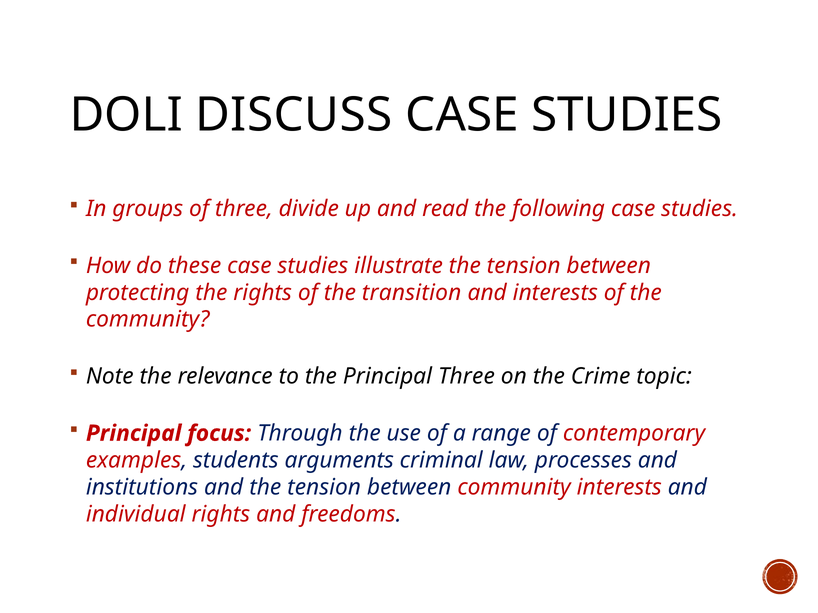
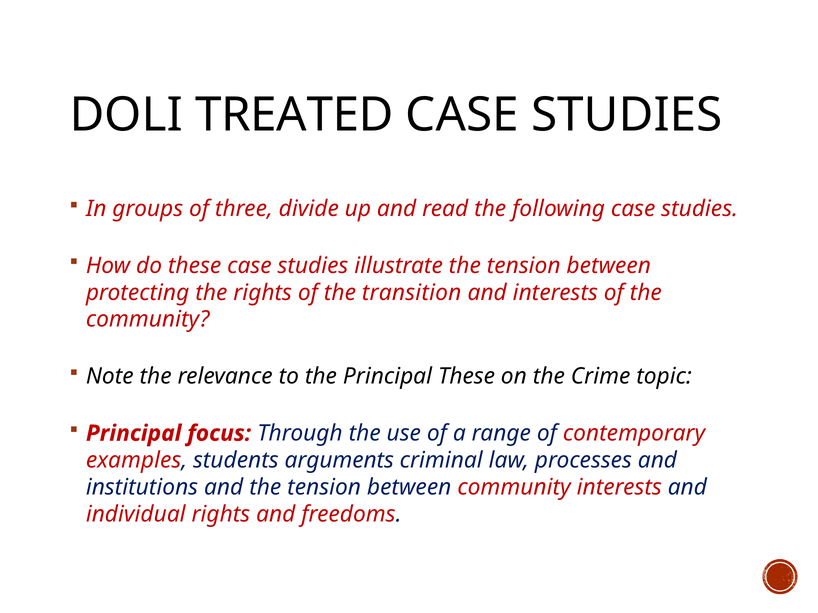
DISCUSS: DISCUSS -> TREATED
Principal Three: Three -> These
